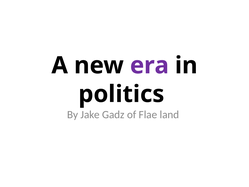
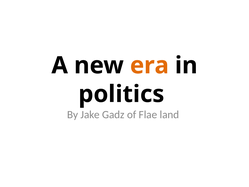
era colour: purple -> orange
